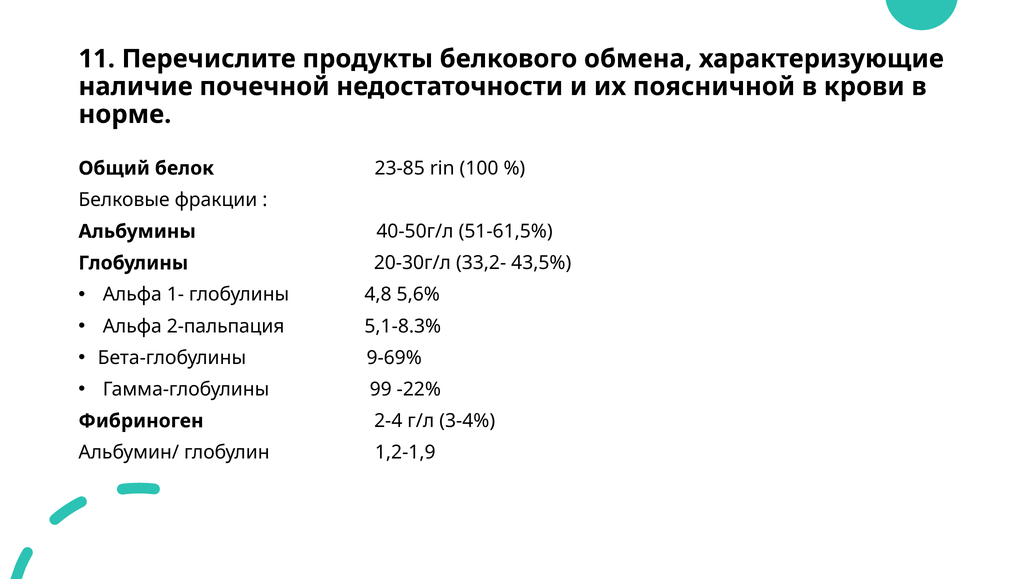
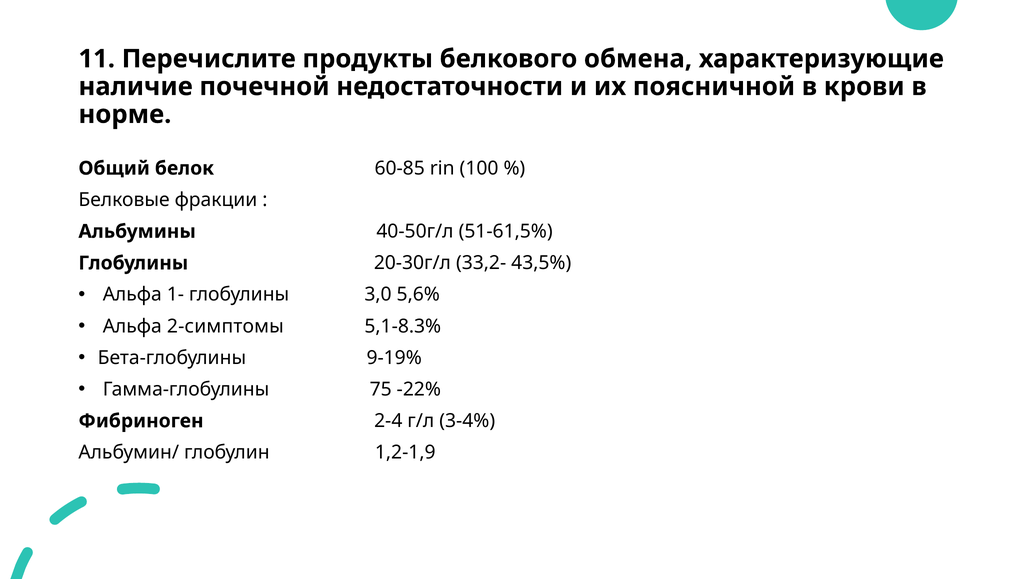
23-85: 23-85 -> 60-85
4,8: 4,8 -> 3,0
2-пальпация: 2-пальпация -> 2-симптомы
9-69%: 9-69% -> 9-19%
99: 99 -> 75
